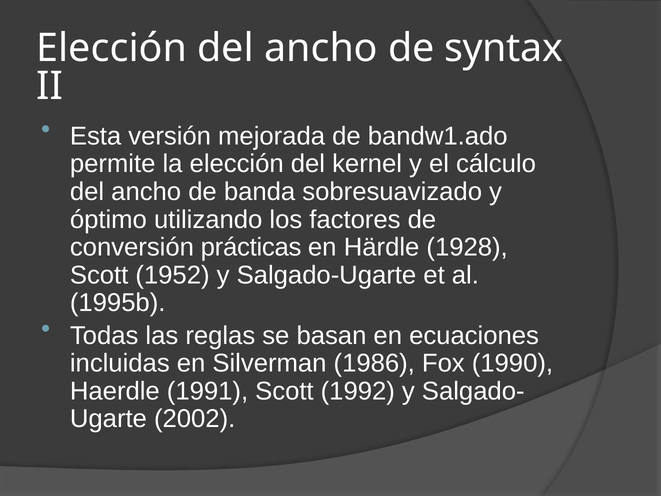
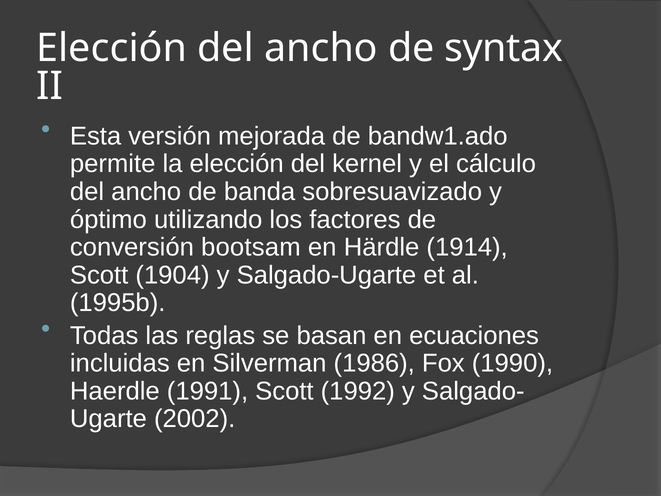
prácticas: prácticas -> bootsam
1928: 1928 -> 1914
1952: 1952 -> 1904
